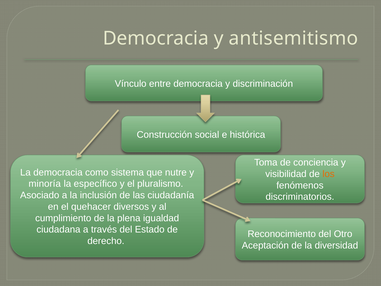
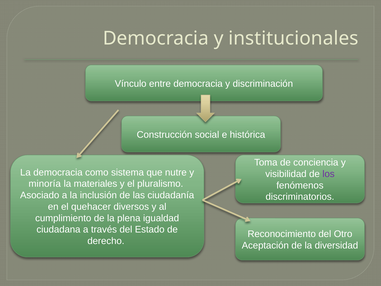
antisemitismo: antisemitismo -> institucionales
los colour: orange -> purple
específico: específico -> materiales
